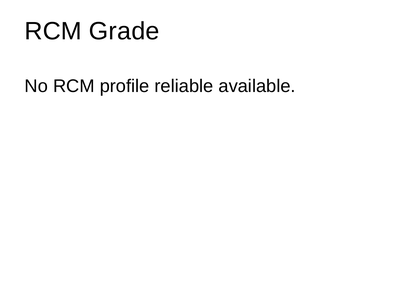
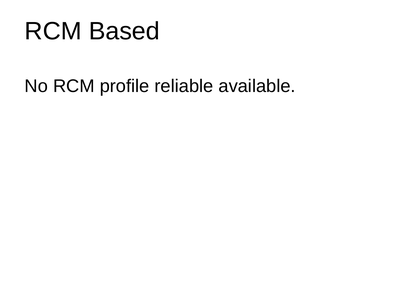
Grade: Grade -> Based
